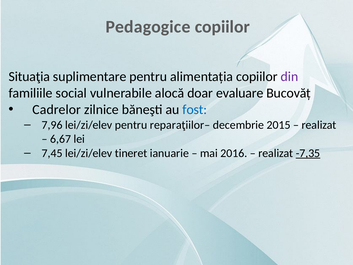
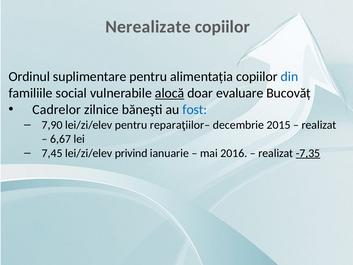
Pedagogice: Pedagogice -> Nerealizate
Situaţia: Situaţia -> Ordinul
din colour: purple -> blue
alocă underline: none -> present
7,96: 7,96 -> 7,90
tineret: tineret -> privind
